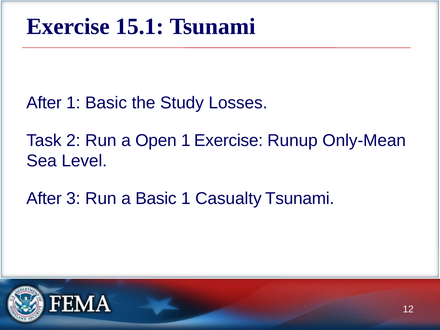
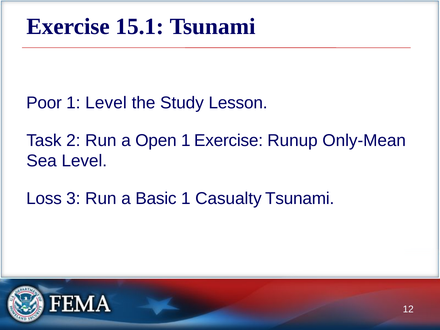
After at (44, 103): After -> Poor
1 Basic: Basic -> Level
Losses: Losses -> Lesson
After at (44, 199): After -> Loss
